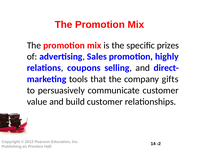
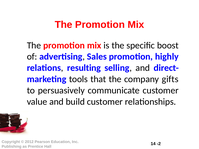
prizes: prizes -> boost
coupons: coupons -> resulting
